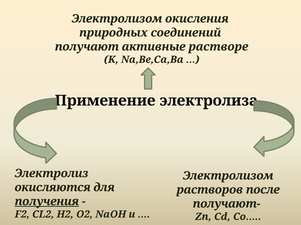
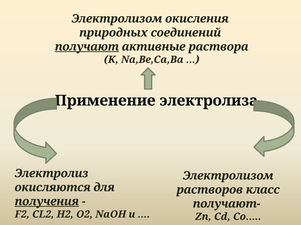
получают underline: none -> present
растворе: растворе -> раствора
после: после -> класс
